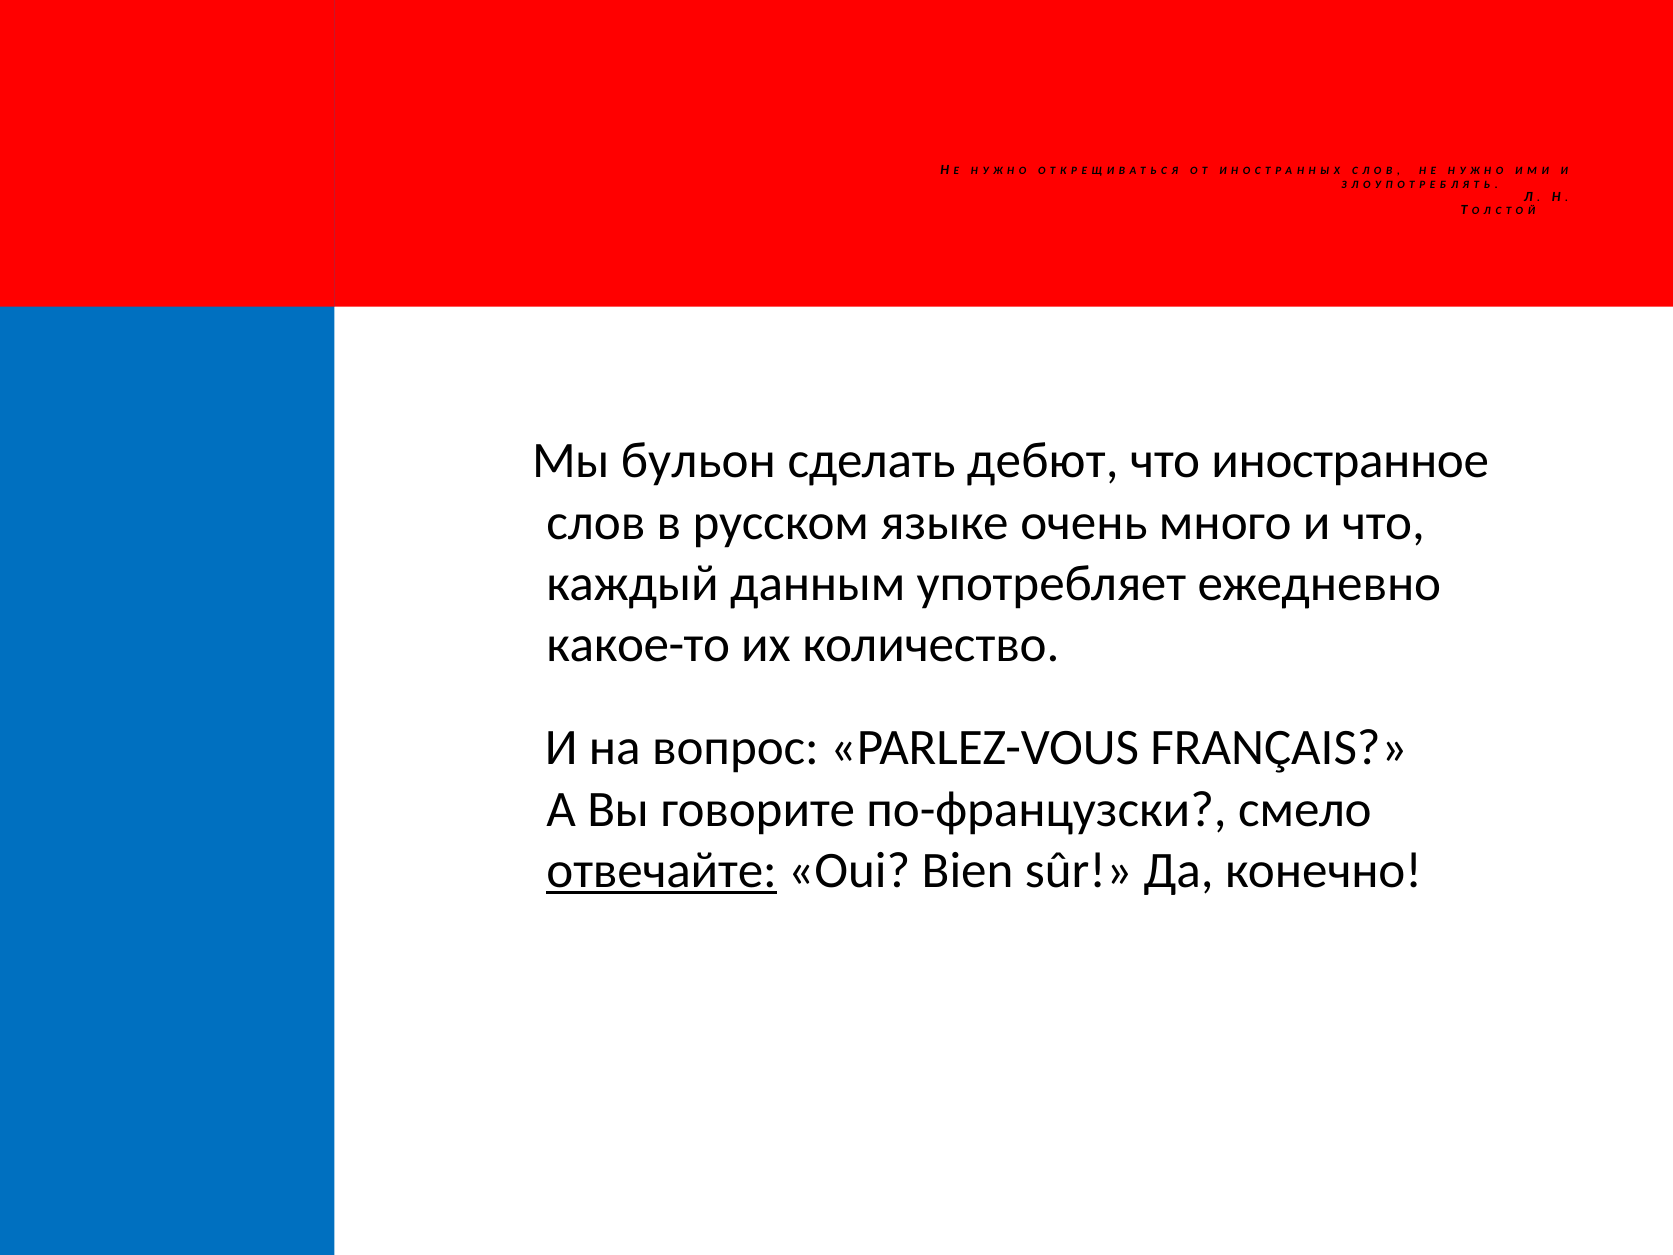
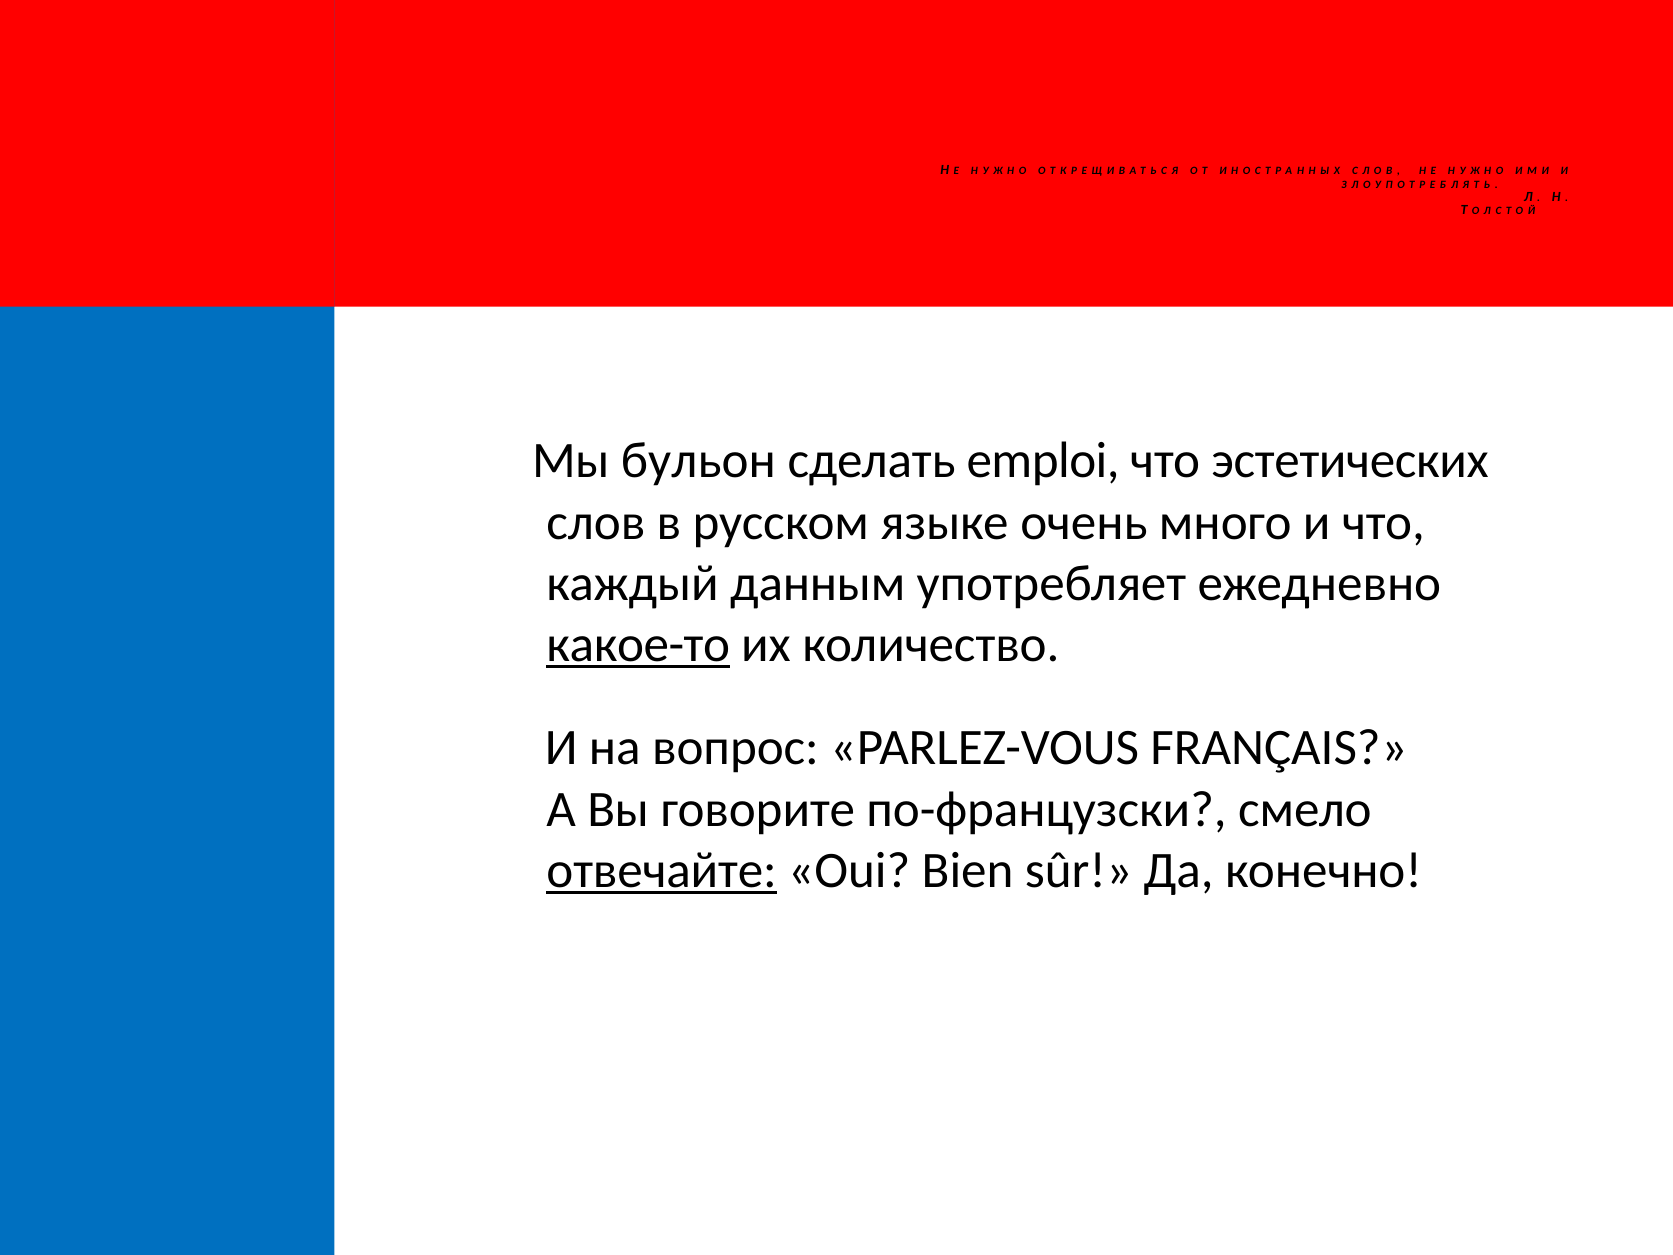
дебют: дебют -> emploi
иностранное: иностранное -> эстетических
какое-то underline: none -> present
